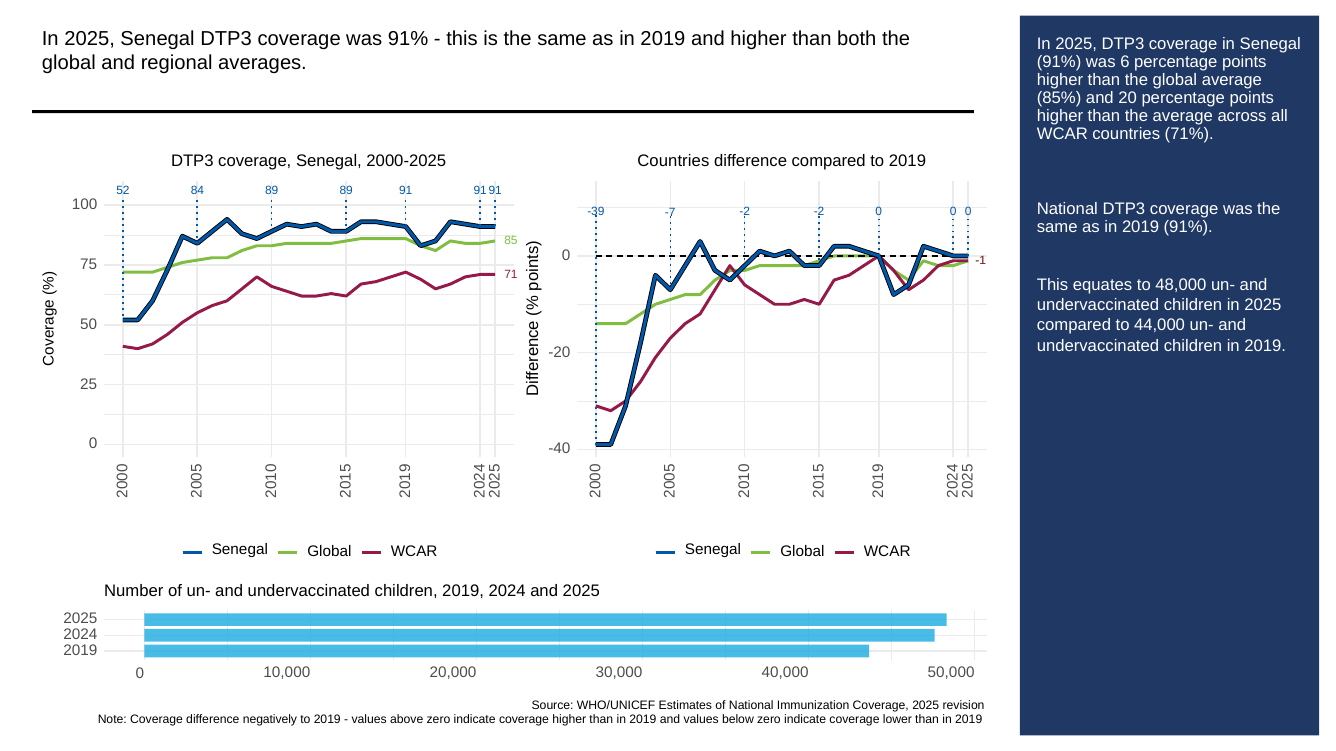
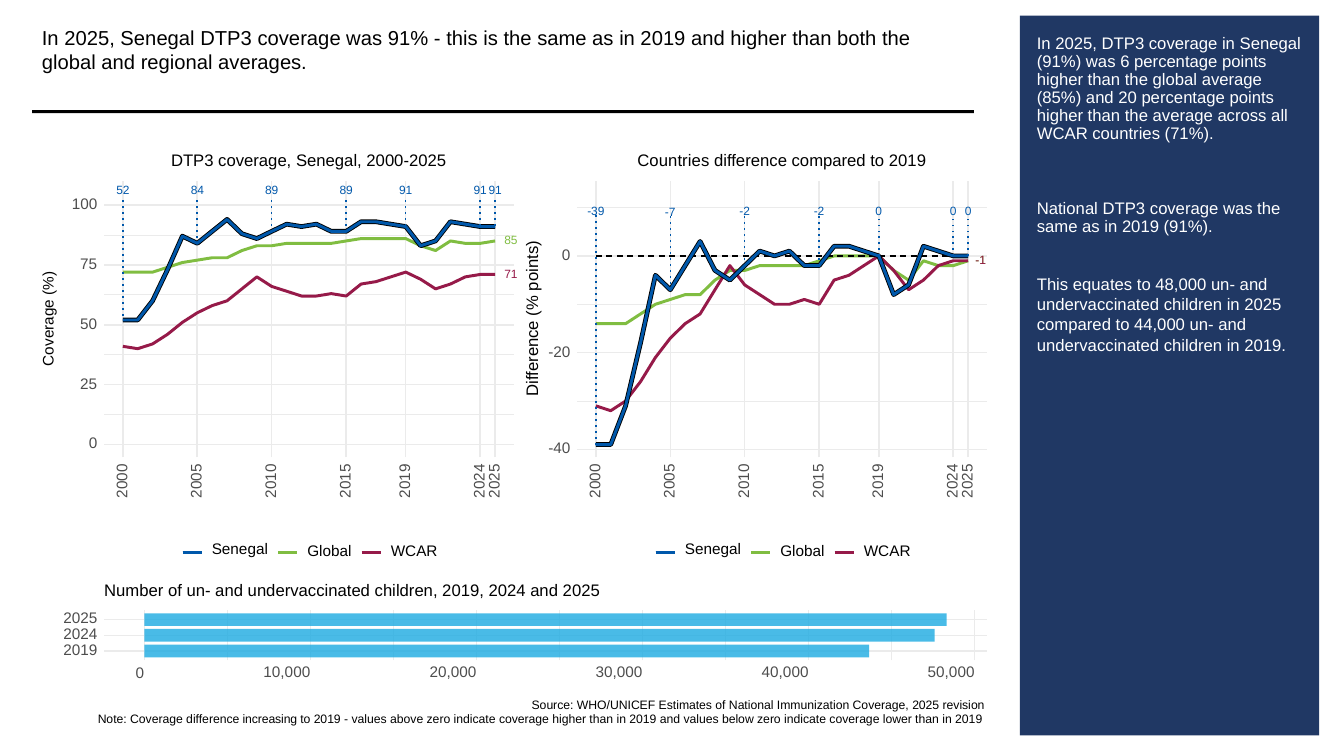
negatively: negatively -> increasing
